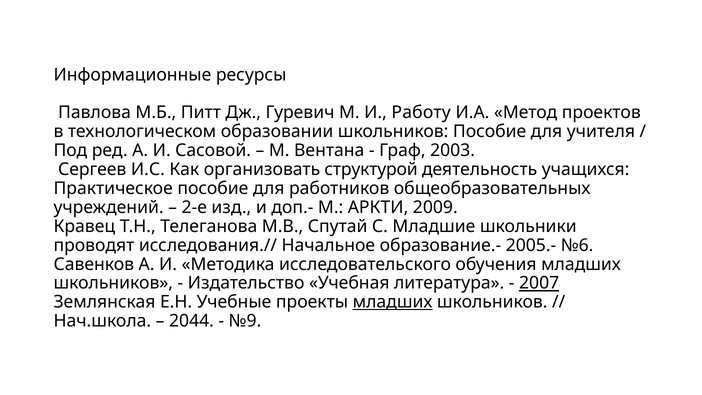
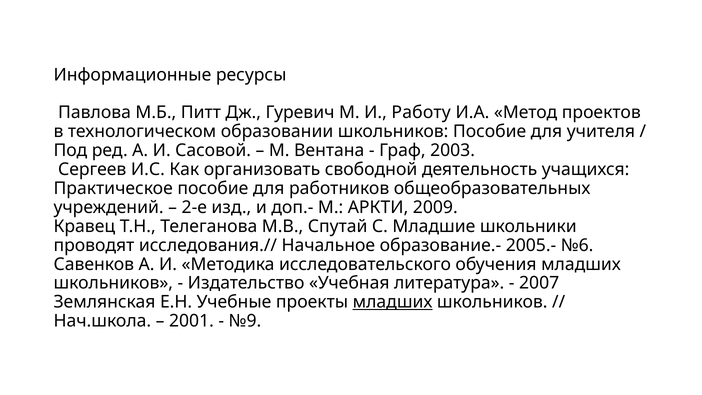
структурой: структурой -> свободной
2007 underline: present -> none
2044: 2044 -> 2001
